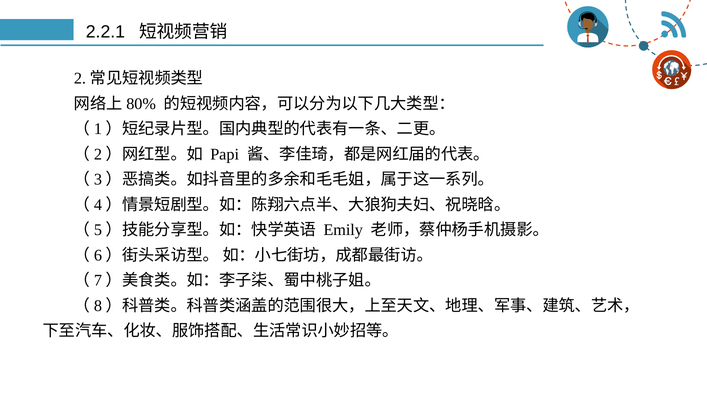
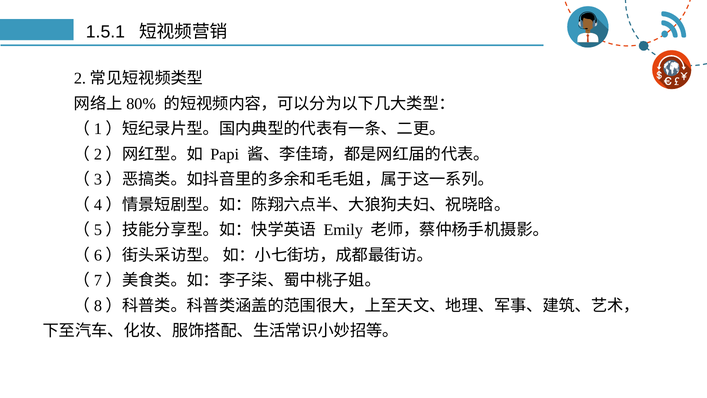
2.2.1: 2.2.1 -> 1.5.1
